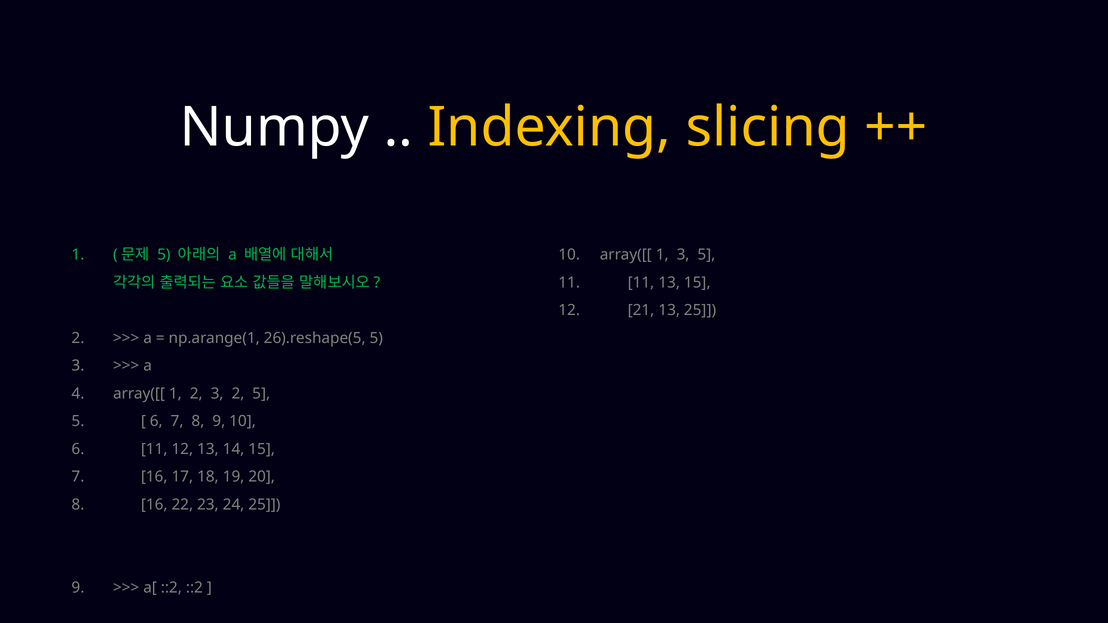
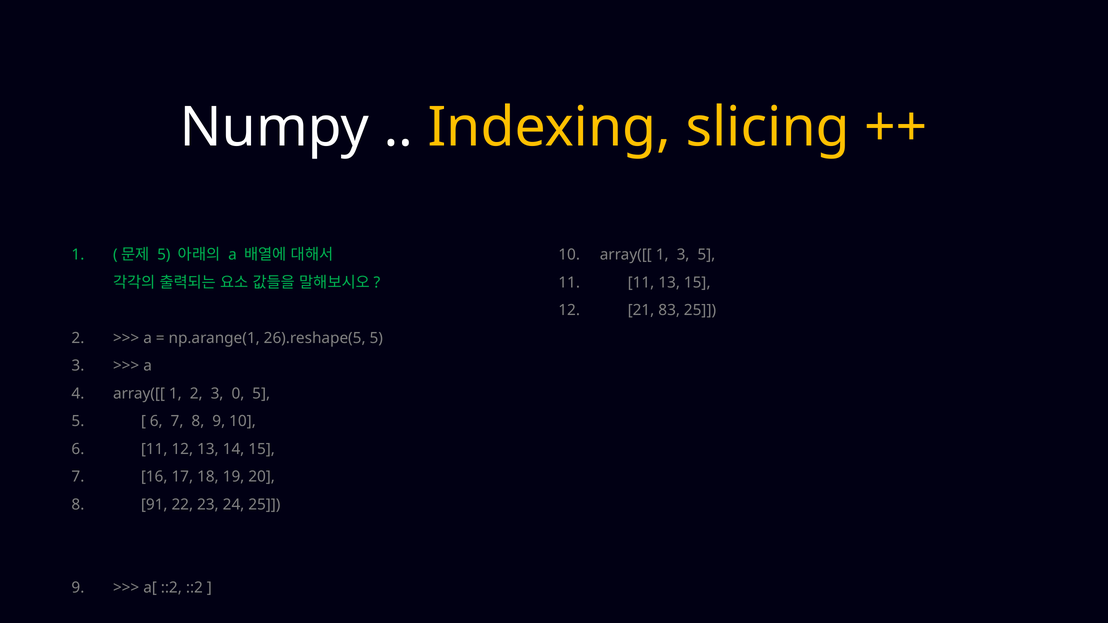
21 13: 13 -> 83
3 2: 2 -> 0
8 16: 16 -> 91
